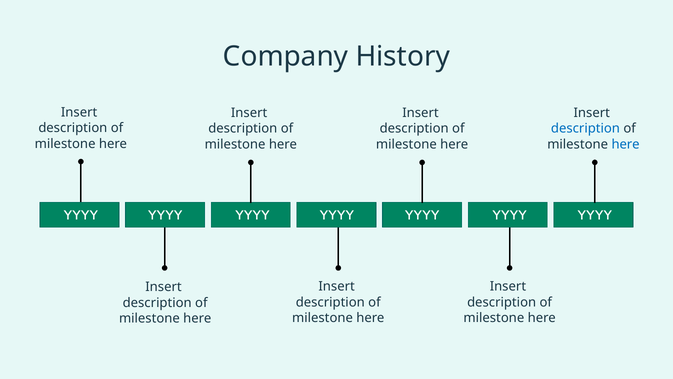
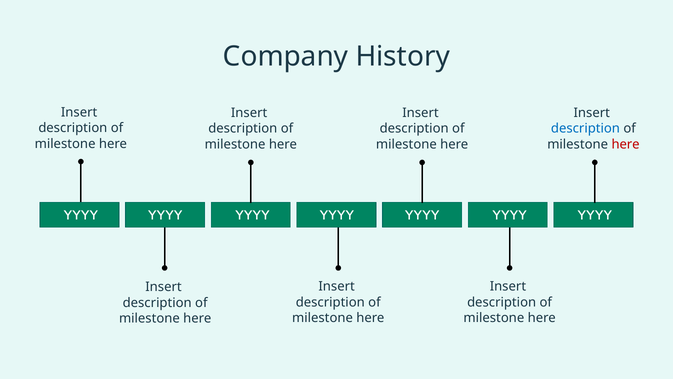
here at (626, 144) colour: blue -> red
